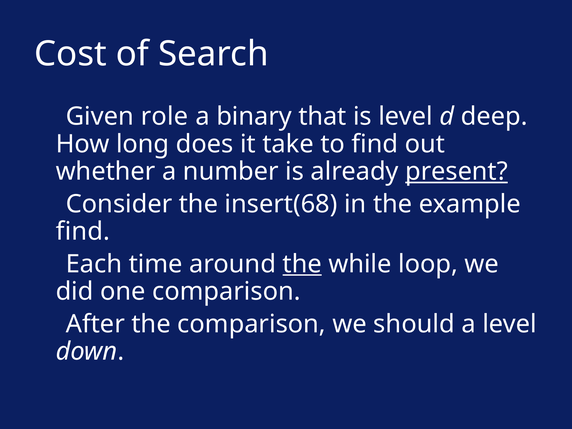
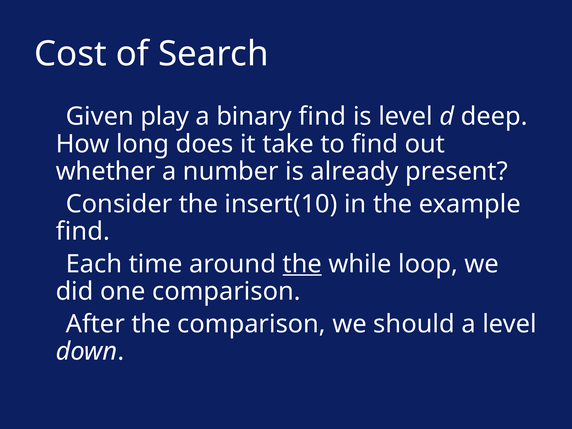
role: role -> play
binary that: that -> find
present underline: present -> none
insert(68: insert(68 -> insert(10
